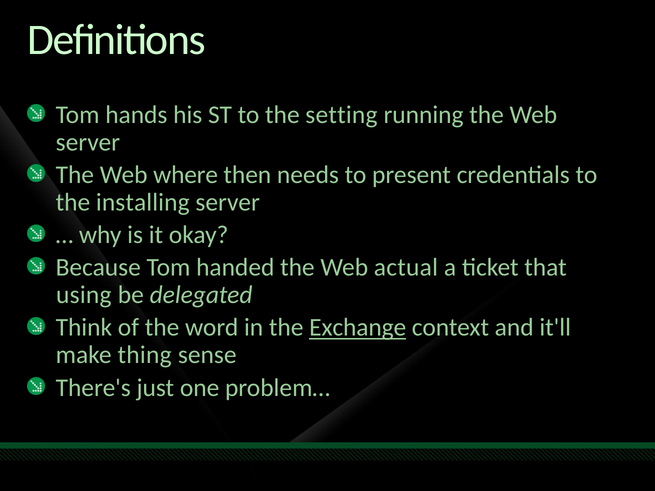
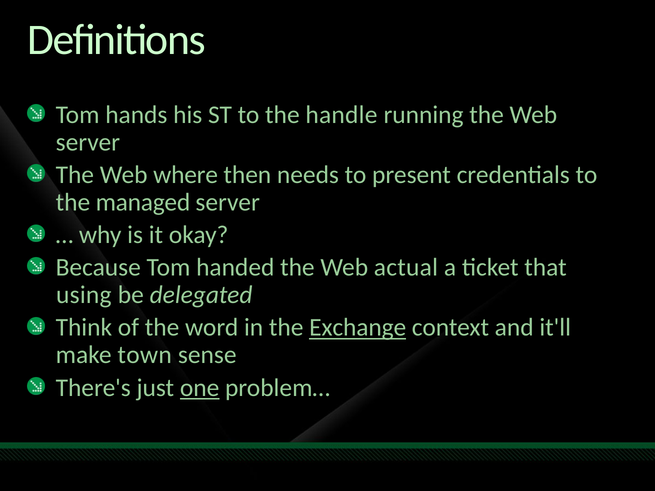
setting: setting -> handle
installing: installing -> managed
thing: thing -> town
one underline: none -> present
